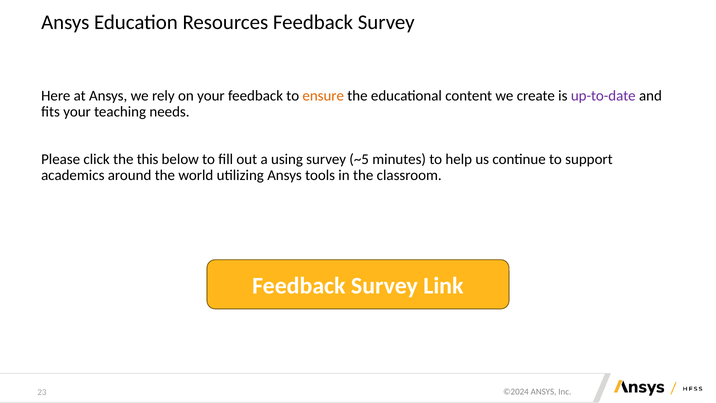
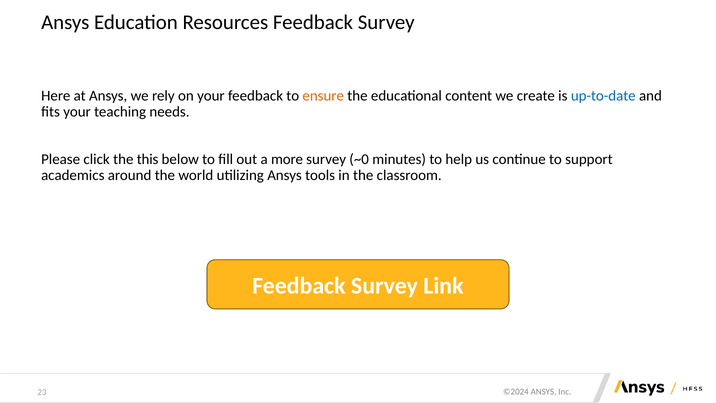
up-to-date colour: purple -> blue
using: using -> more
~5: ~5 -> ~0
